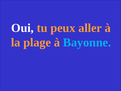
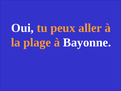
Bayonne colour: light blue -> white
